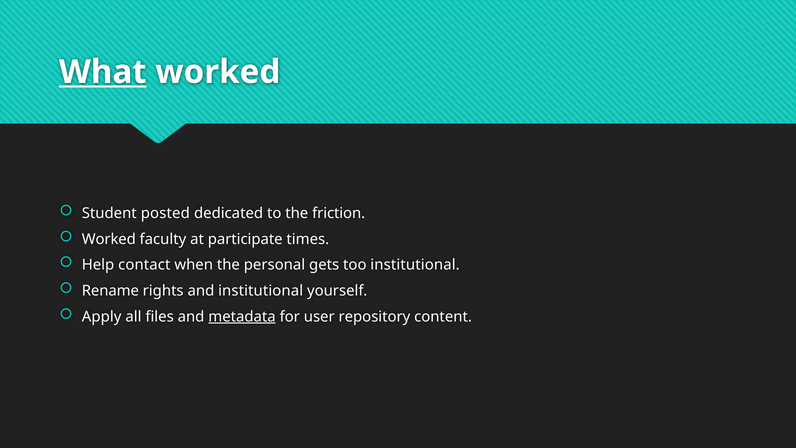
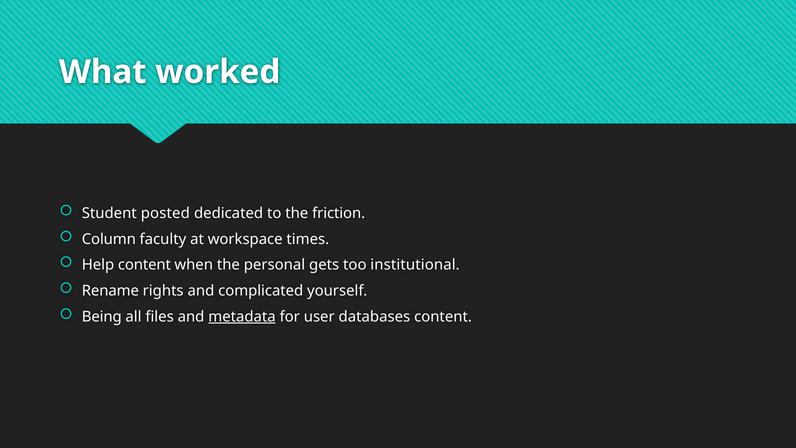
What underline: present -> none
Worked at (109, 239): Worked -> Column
participate: participate -> workspace
Help contact: contact -> content
and institutional: institutional -> complicated
Apply: Apply -> Being
repository: repository -> databases
